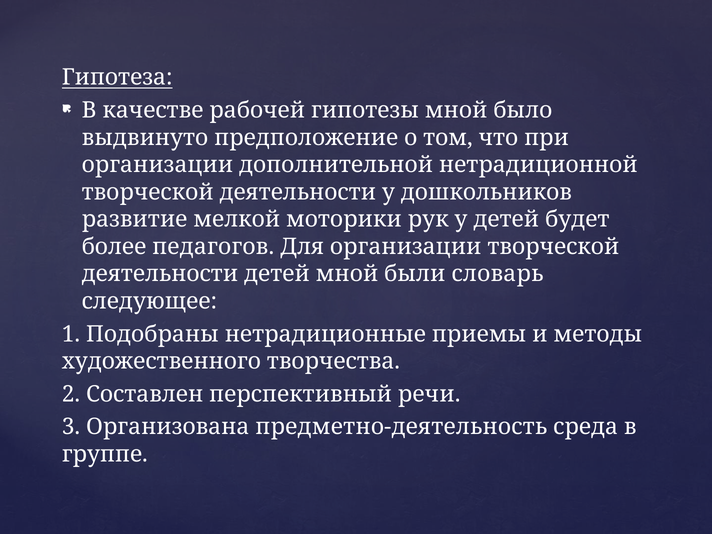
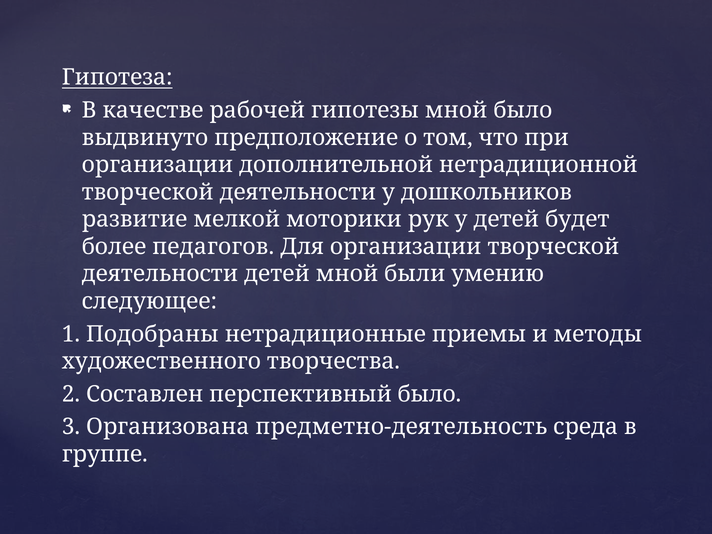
словарь: словарь -> умению
перспективный речи: речи -> было
